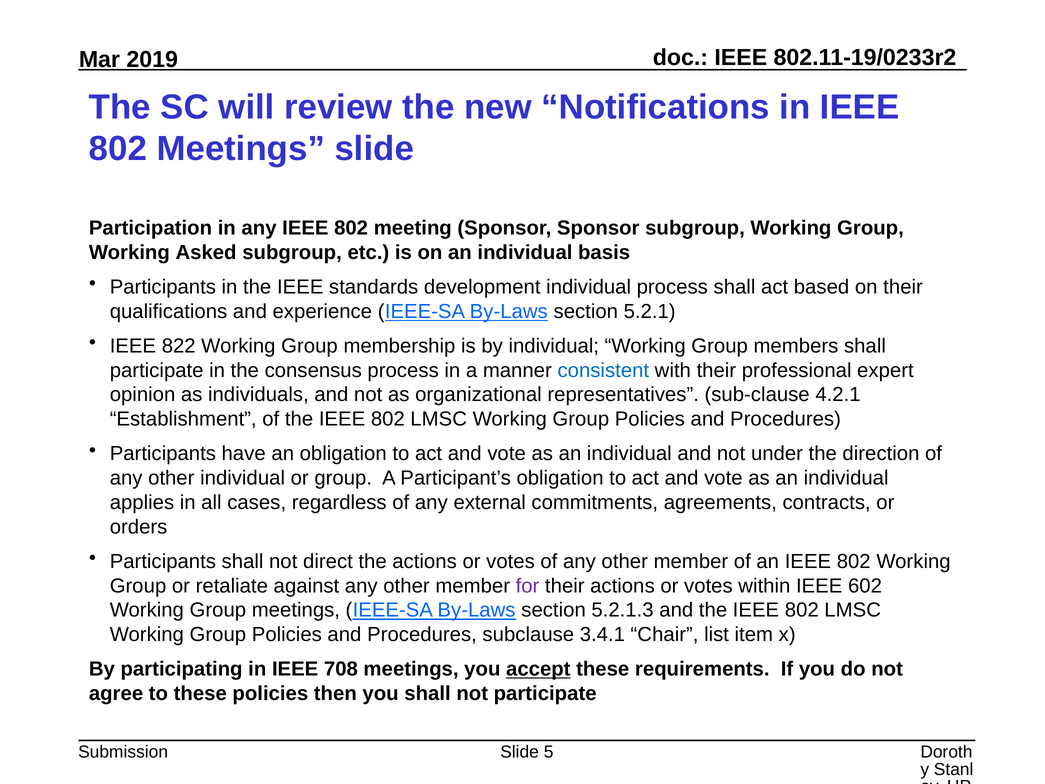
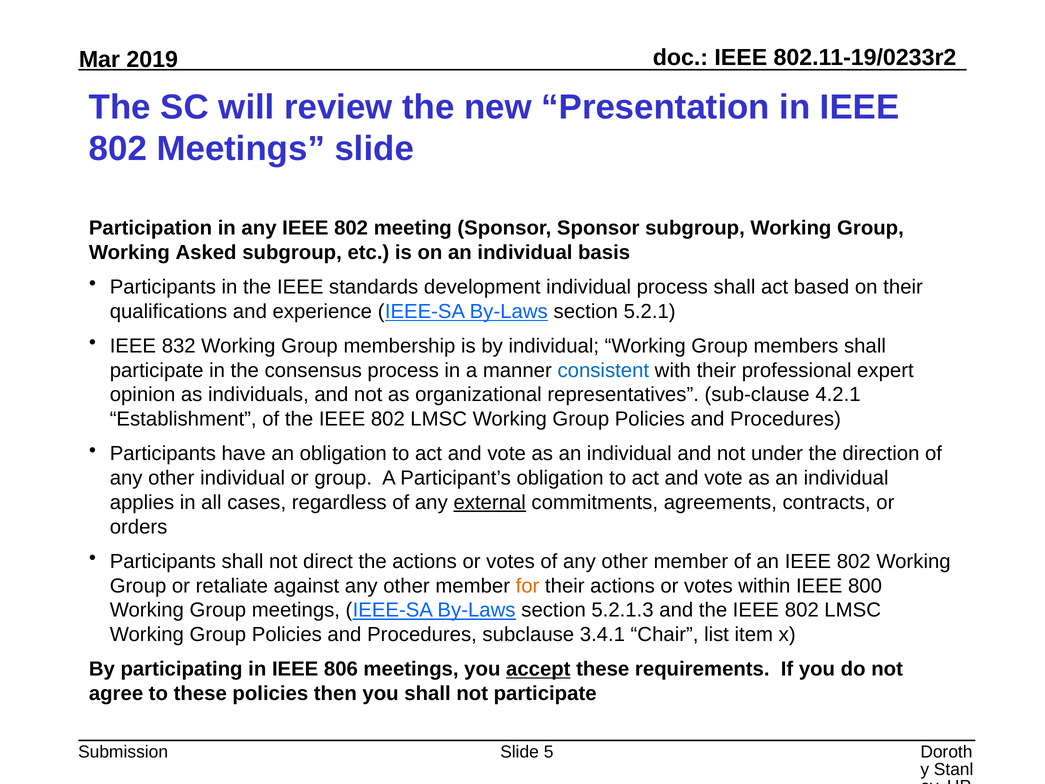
Notifications: Notifications -> Presentation
822: 822 -> 832
external underline: none -> present
for colour: purple -> orange
602: 602 -> 800
708: 708 -> 806
